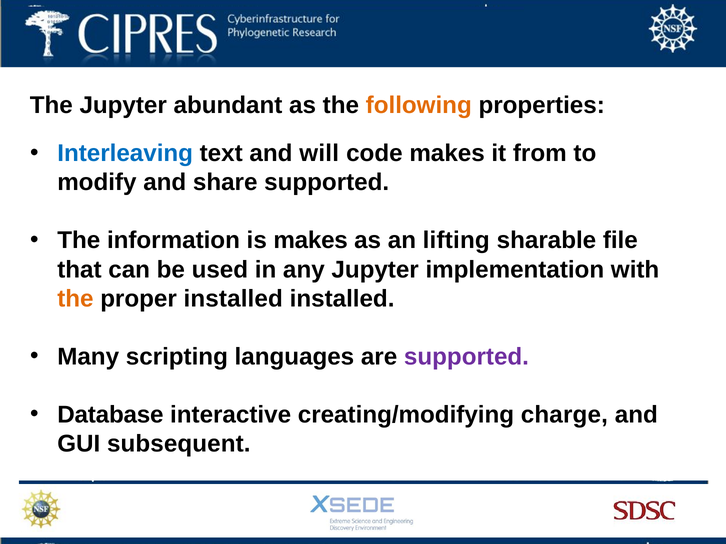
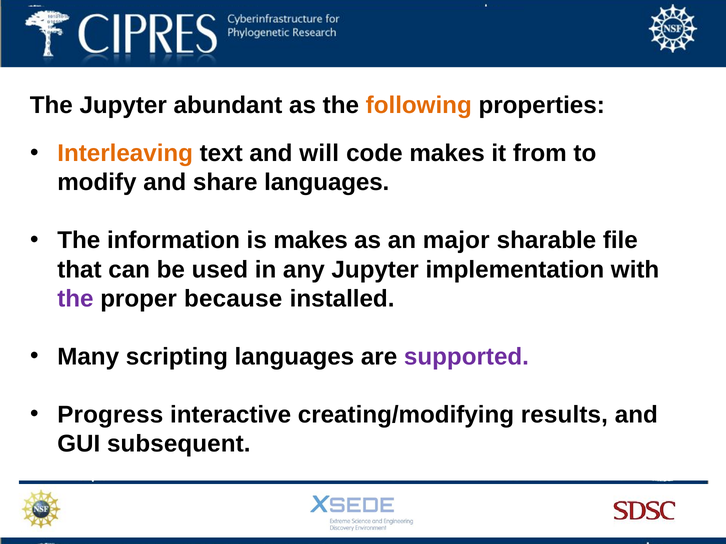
Interleaving colour: blue -> orange
share supported: supported -> languages
lifting: lifting -> major
the at (75, 299) colour: orange -> purple
proper installed: installed -> because
Database: Database -> Progress
charge: charge -> results
